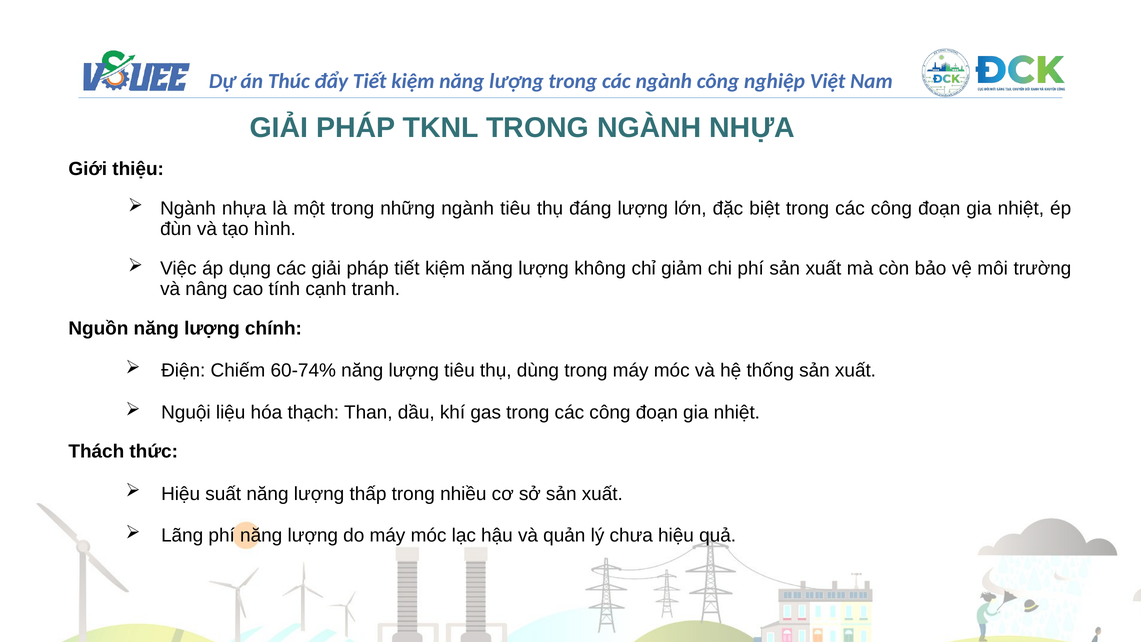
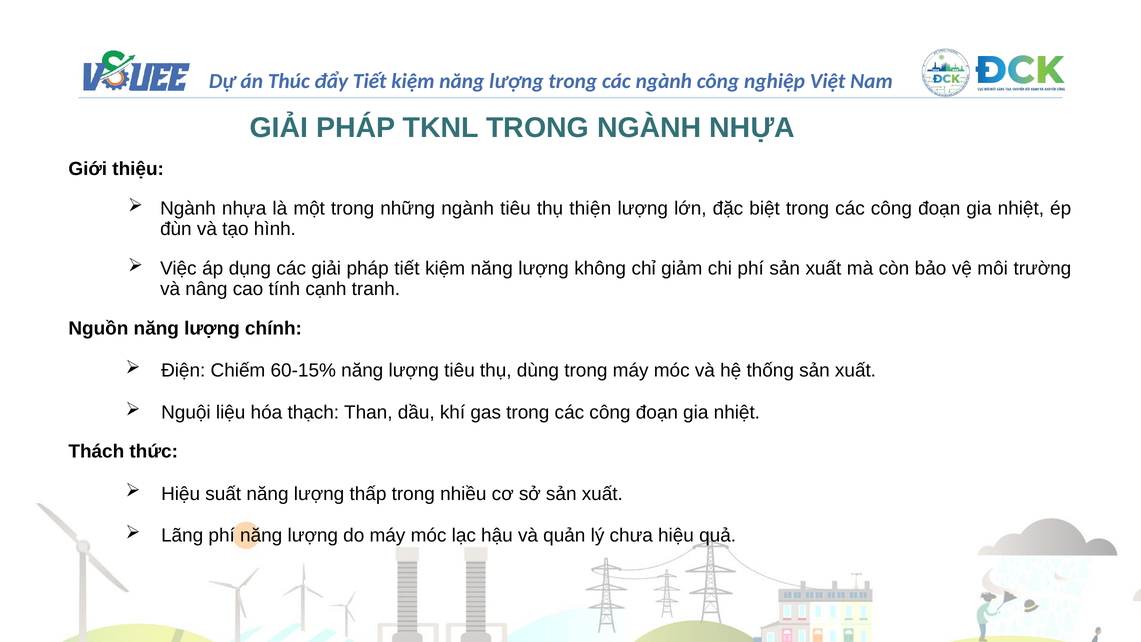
đáng: đáng -> thiện
60-74%: 60-74% -> 60-15%
